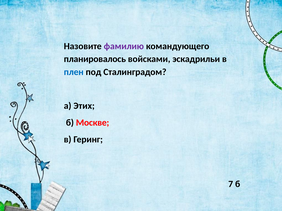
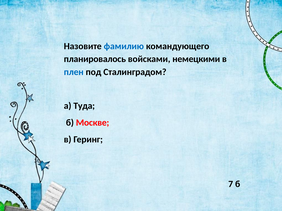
фамилию colour: purple -> blue
эскадрильи: эскадрильи -> немецкими
Этих: Этих -> Туда
